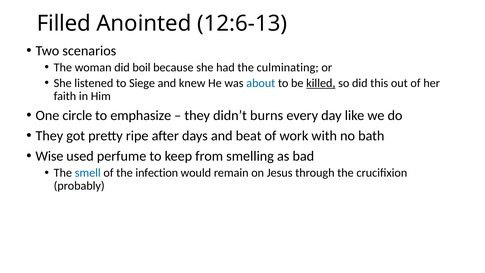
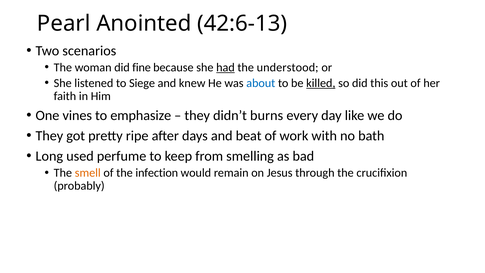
Filled: Filled -> Pearl
12:6-13: 12:6-13 -> 42:6-13
boil: boil -> fine
had underline: none -> present
culminating: culminating -> understood
circle: circle -> vines
Wise: Wise -> Long
smell colour: blue -> orange
